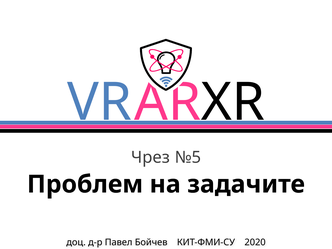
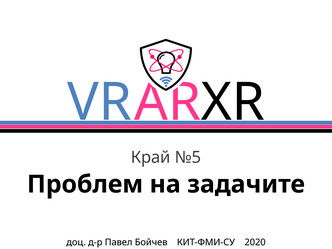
Чрез: Чрез -> Край
